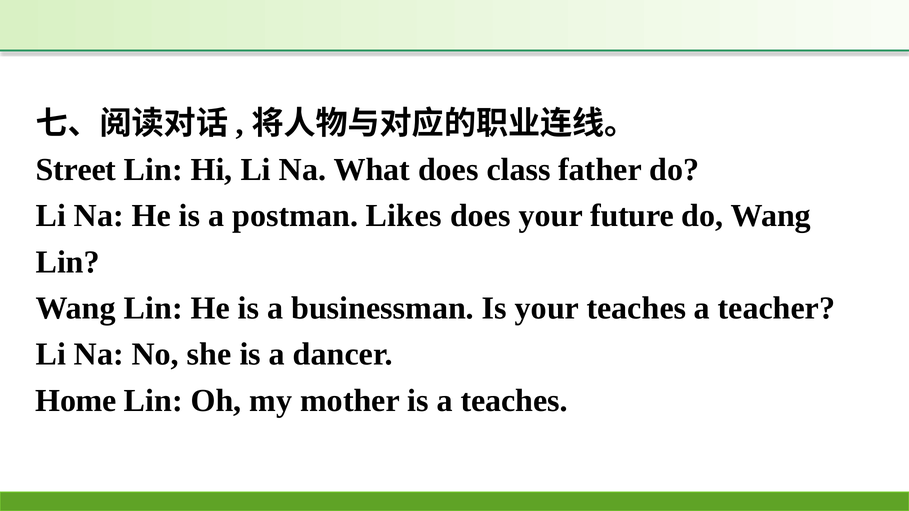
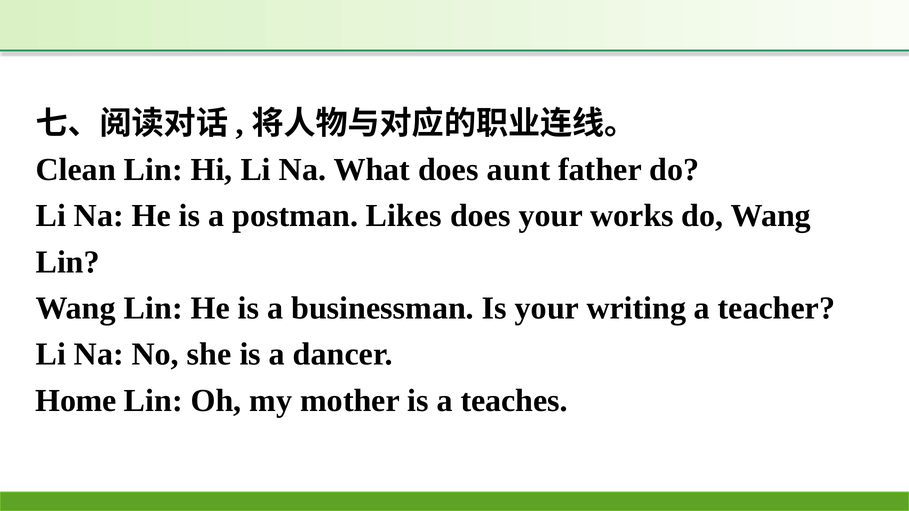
Street: Street -> Clean
class: class -> aunt
future: future -> works
your teaches: teaches -> writing
